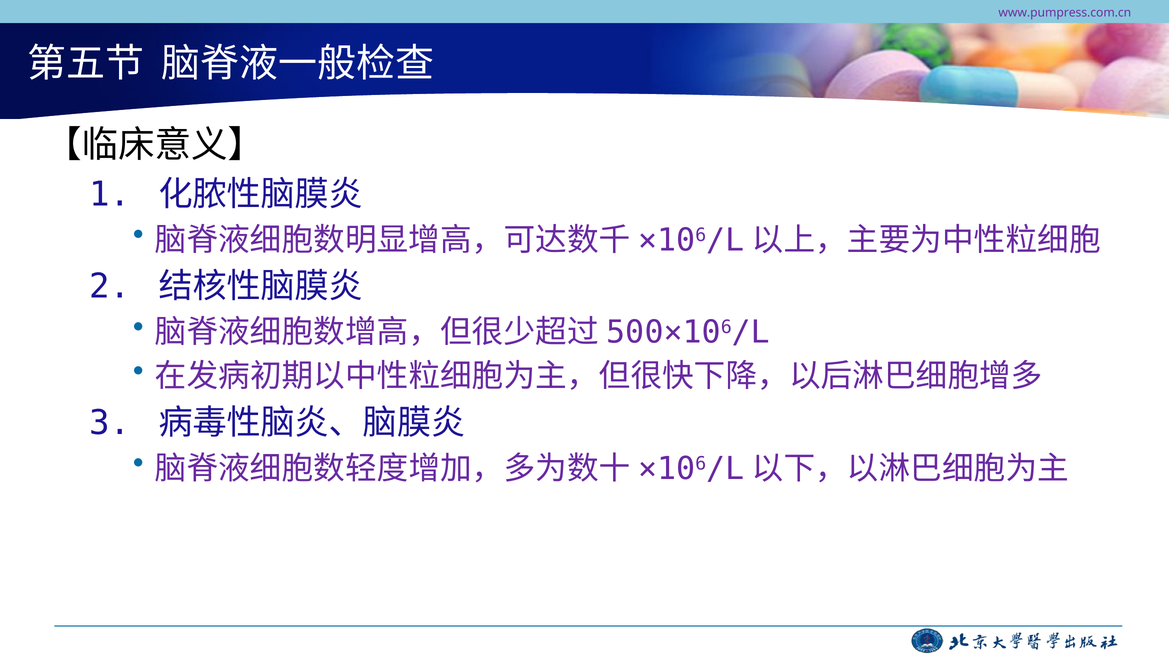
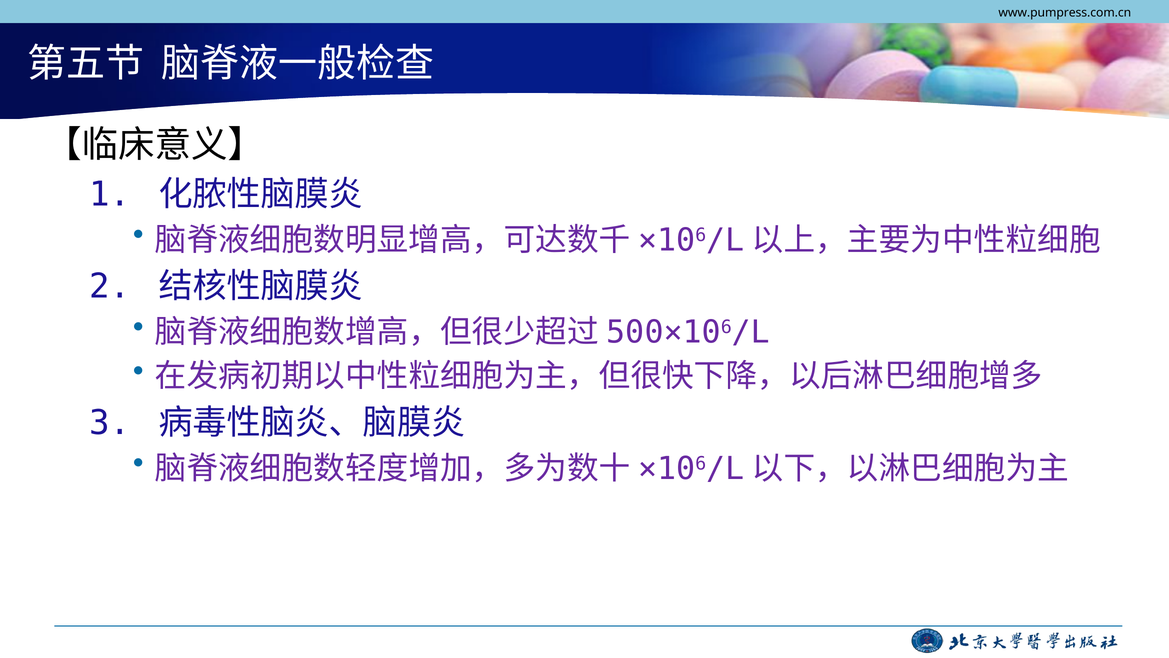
www.pumpress.com.cn colour: purple -> black
